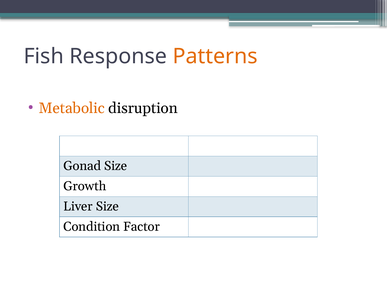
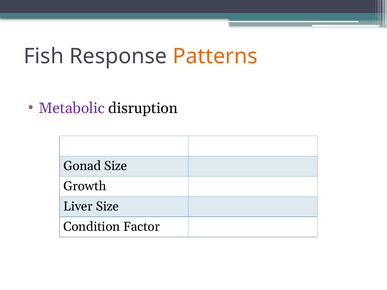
Metabolic colour: orange -> purple
